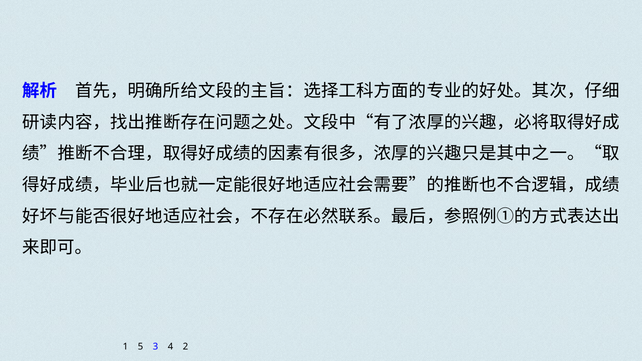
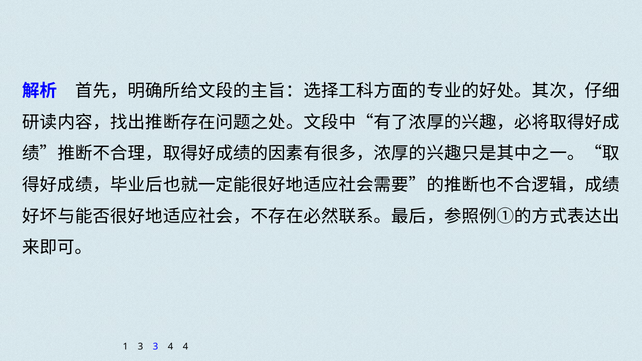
1 5: 5 -> 3
4 2: 2 -> 4
